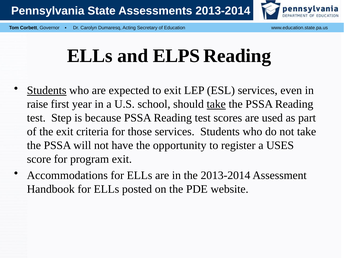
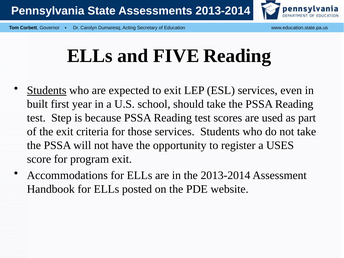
ELPS: ELPS -> FIVE
raise: raise -> built
take at (216, 104) underline: present -> none
